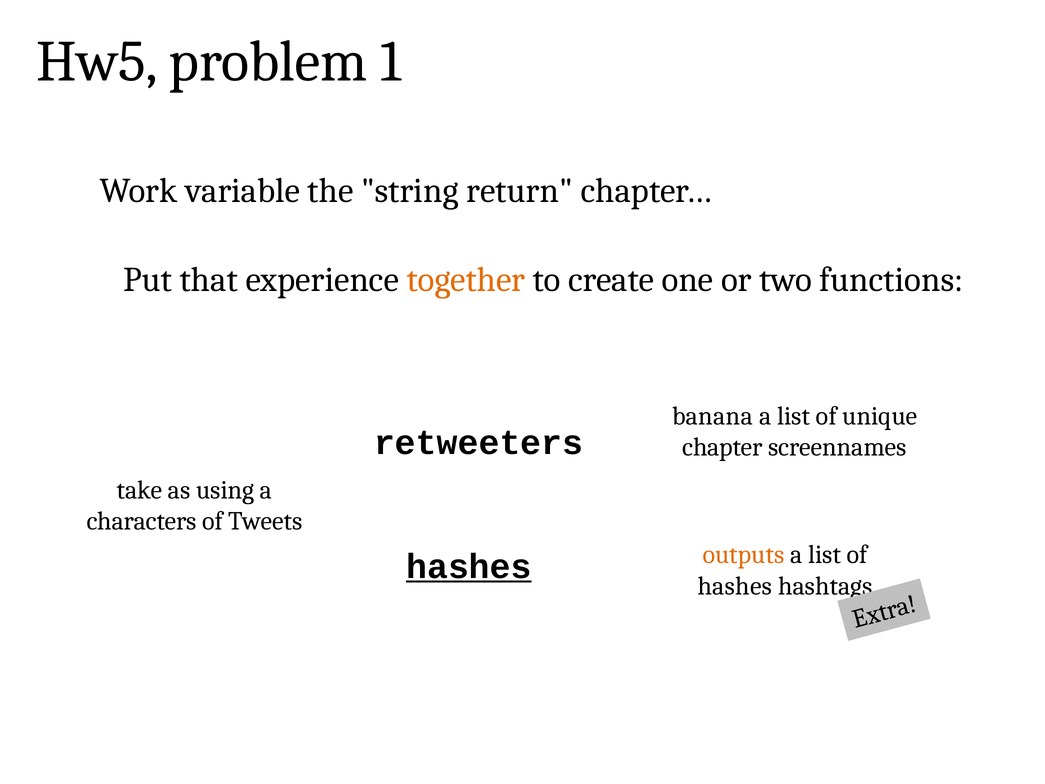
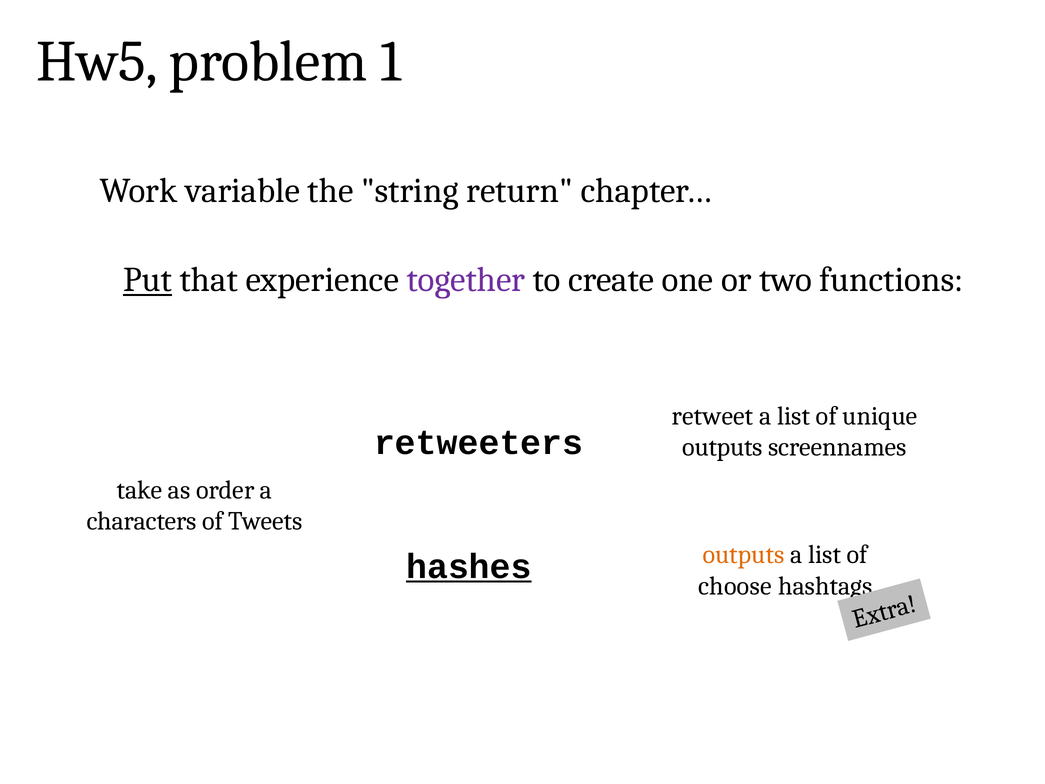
Put underline: none -> present
together colour: orange -> purple
banana: banana -> retweet
chapter at (722, 447): chapter -> outputs
using: using -> order
hashes at (735, 586): hashes -> choose
